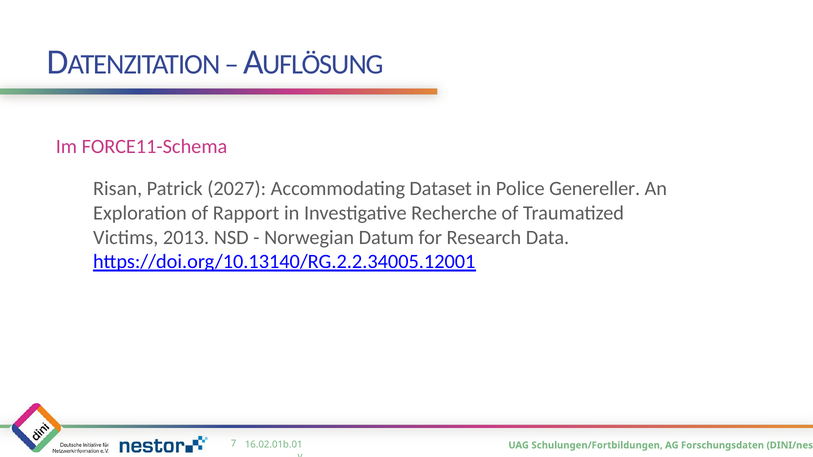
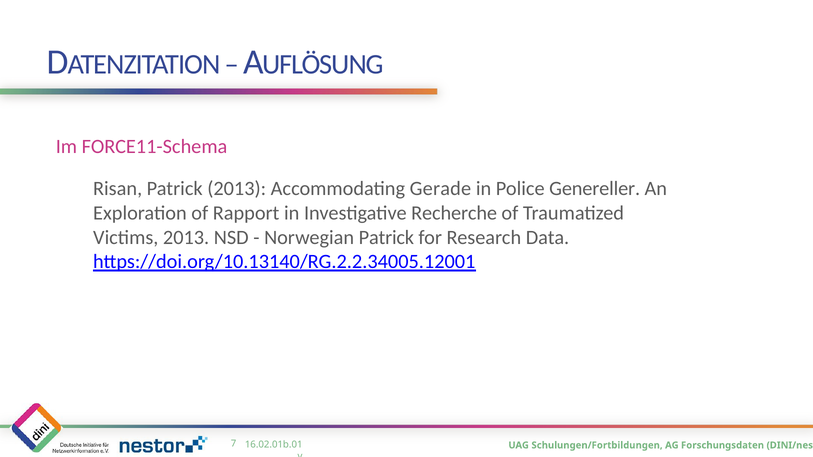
Patrick 2027: 2027 -> 2013
Dataset: Dataset -> Gerade
Norwegian Datum: Datum -> Patrick
